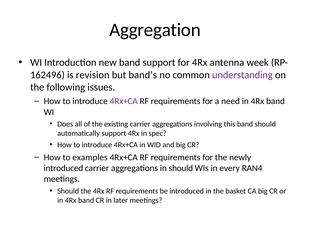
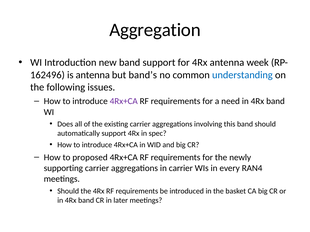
is revision: revision -> antenna
understanding colour: purple -> blue
examples: examples -> proposed
introduced at (63, 168): introduced -> supporting
in should: should -> carrier
